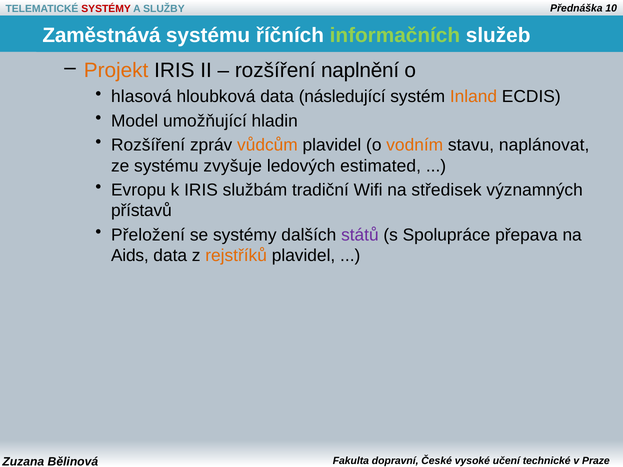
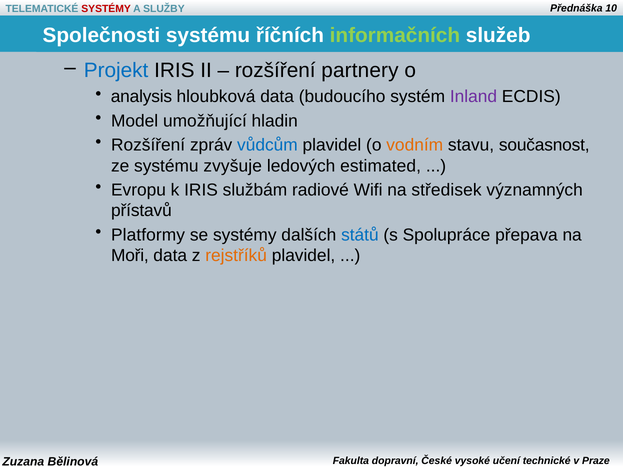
Zaměstnává: Zaměstnává -> Společnosti
Projekt colour: orange -> blue
naplnění: naplnění -> partnery
hlasová: hlasová -> analysis
následující: následující -> budoucího
Inland colour: orange -> purple
vůdcům colour: orange -> blue
naplánovat: naplánovat -> současnost
tradiční: tradiční -> radiové
Přeložení: Přeložení -> Platformy
států colour: purple -> blue
Aids: Aids -> Moři
